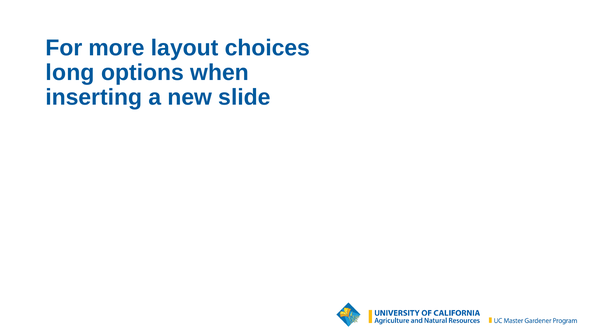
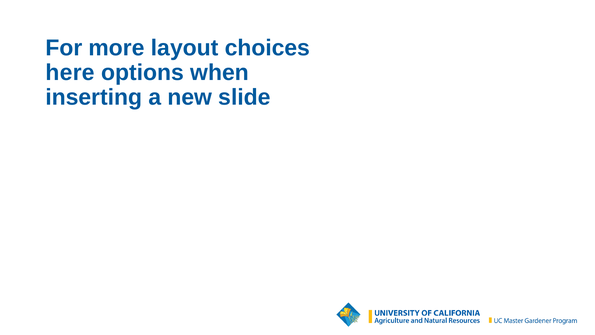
long: long -> here
